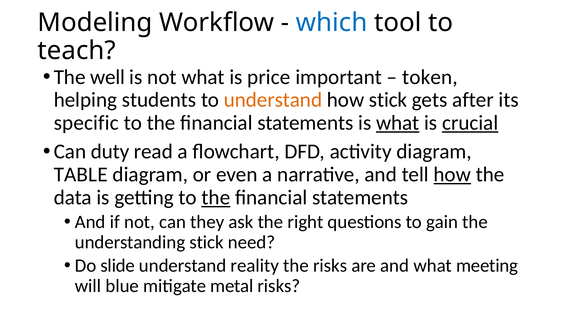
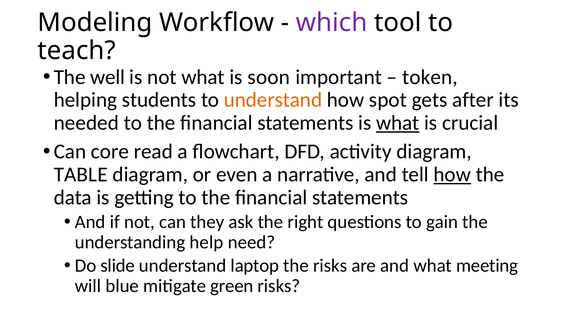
which colour: blue -> purple
price: price -> soon
how stick: stick -> spot
specific: specific -> needed
crucial underline: present -> none
duty: duty -> core
the at (216, 197) underline: present -> none
understanding stick: stick -> help
reality: reality -> laptop
metal: metal -> green
